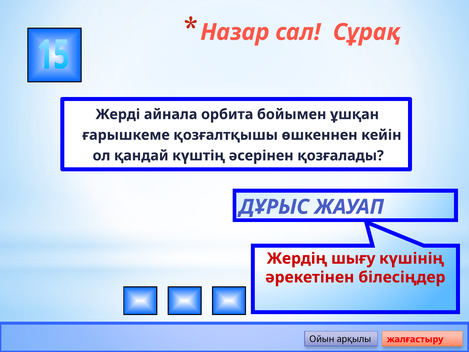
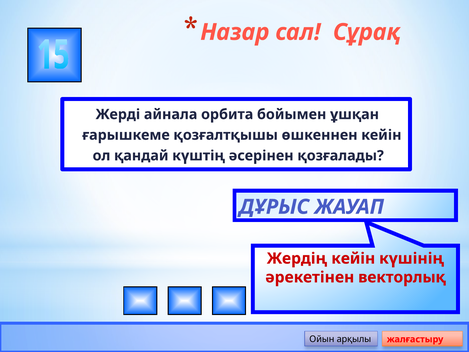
Жердің шығу: шығу -> кейін
білесіңдер: білесіңдер -> векторлық
